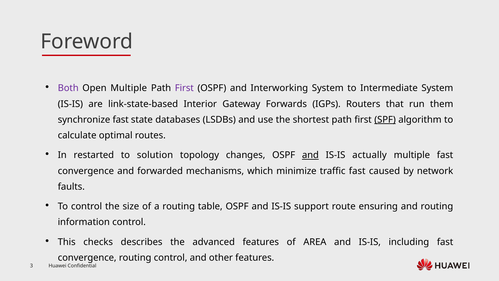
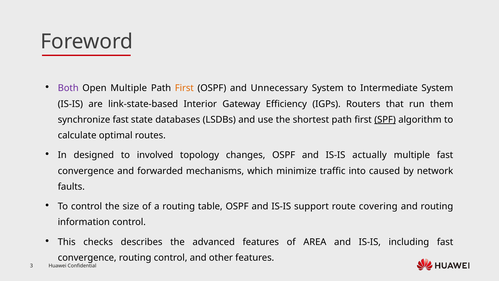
First at (184, 88) colour: purple -> orange
Interworking: Interworking -> Unnecessary
Forwards: Forwards -> Efficiency
restarted: restarted -> designed
solution: solution -> involved
and at (310, 155) underline: present -> none
traffic fast: fast -> into
ensuring: ensuring -> covering
